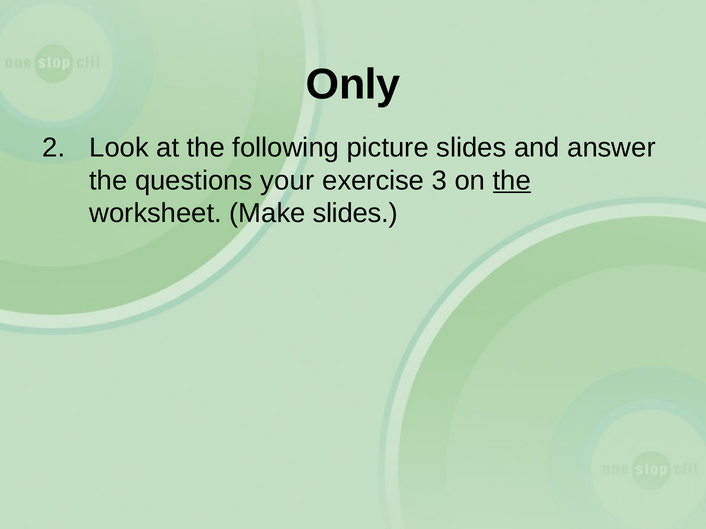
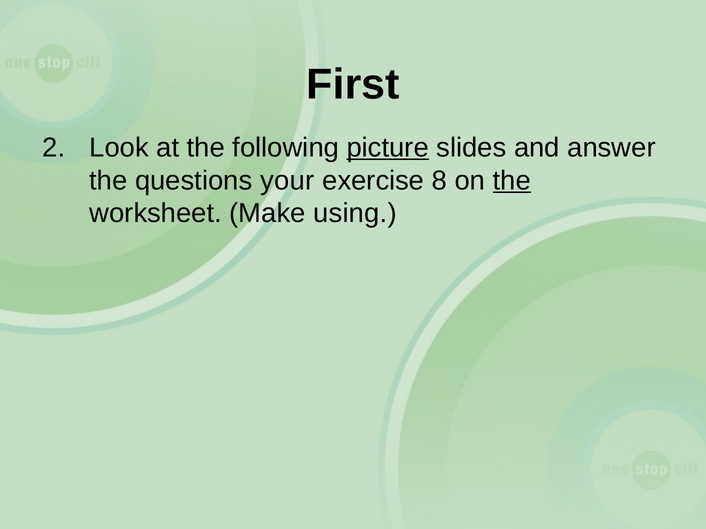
Only: Only -> First
picture underline: none -> present
3: 3 -> 8
Make slides: slides -> using
